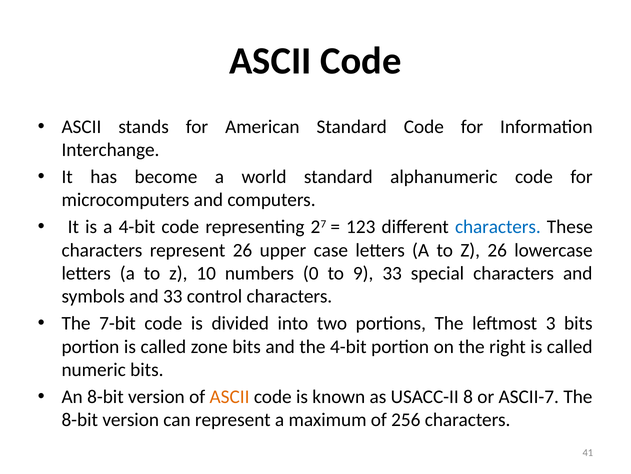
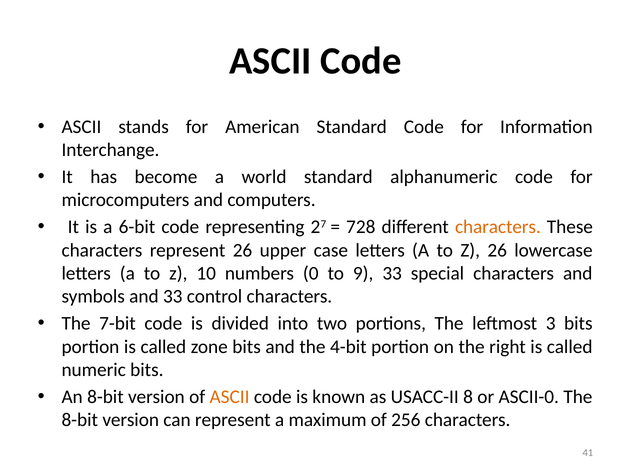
a 4-bit: 4-bit -> 6-bit
123: 123 -> 728
characters at (498, 227) colour: blue -> orange
ASCII-7: ASCII-7 -> ASCII-0
